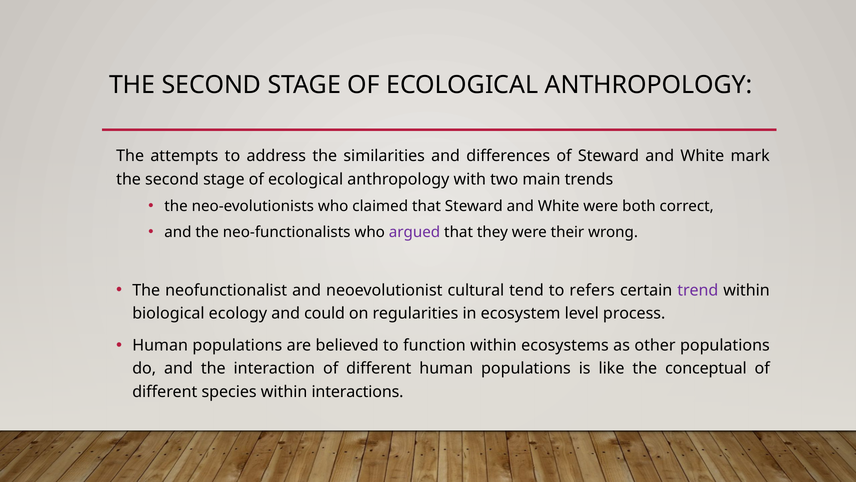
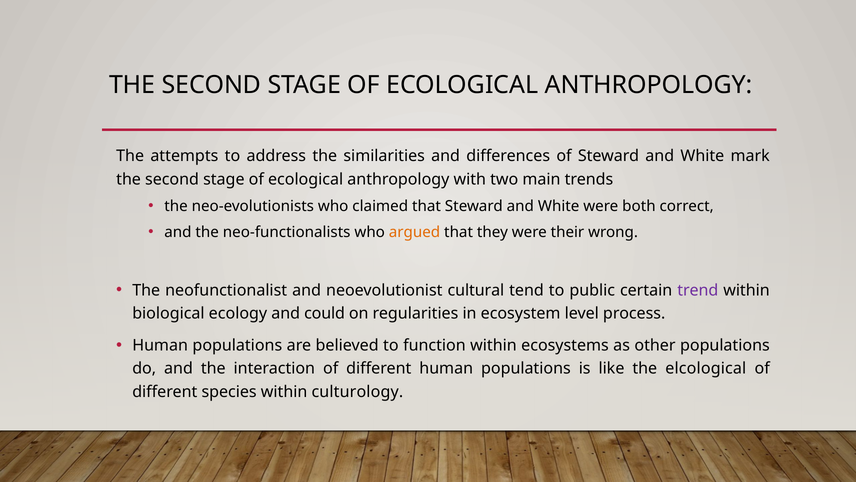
argued colour: purple -> orange
refers: refers -> public
conceptual: conceptual -> elcological
interactions: interactions -> culturology
